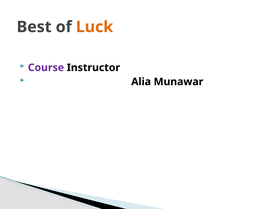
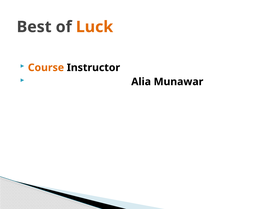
Course colour: purple -> orange
